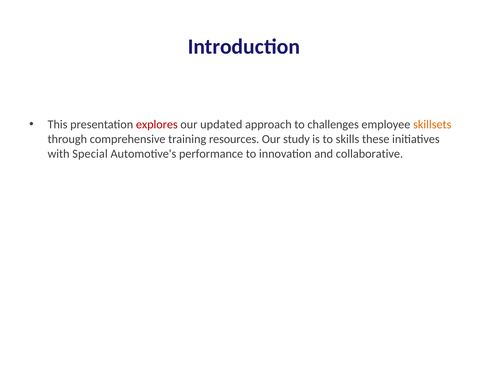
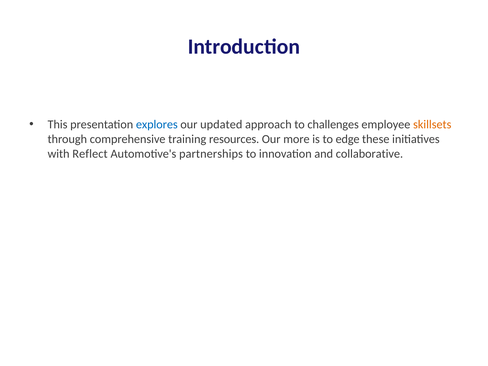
explores colour: red -> blue
study: study -> more
skills: skills -> edge
Special: Special -> Reflect
performance: performance -> partnerships
